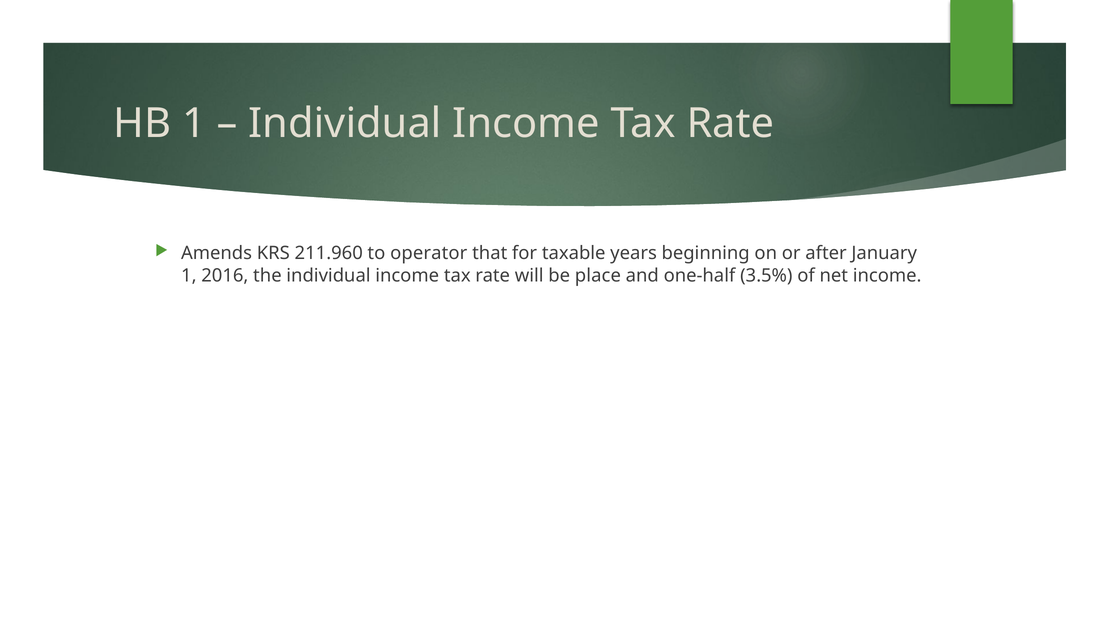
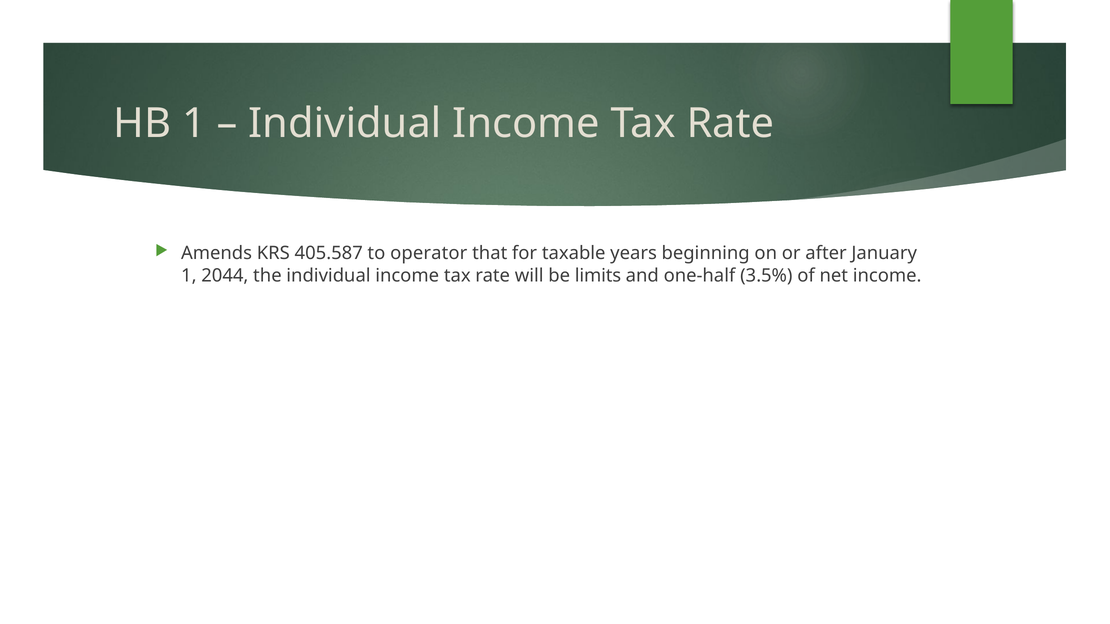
211.960: 211.960 -> 405.587
2016: 2016 -> 2044
place: place -> limits
